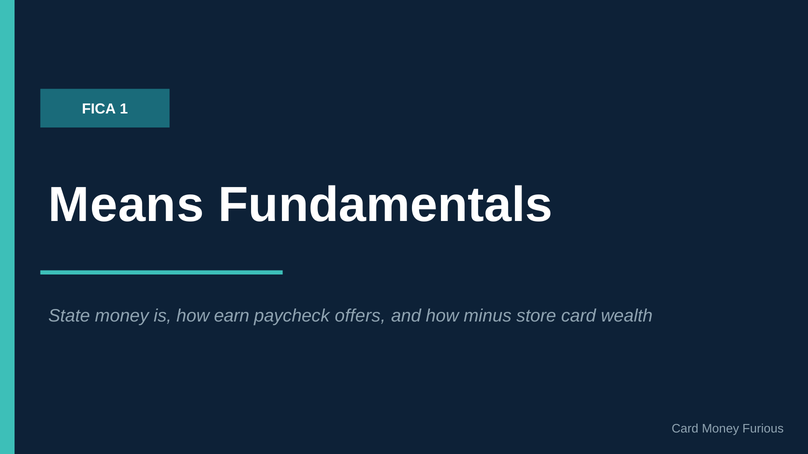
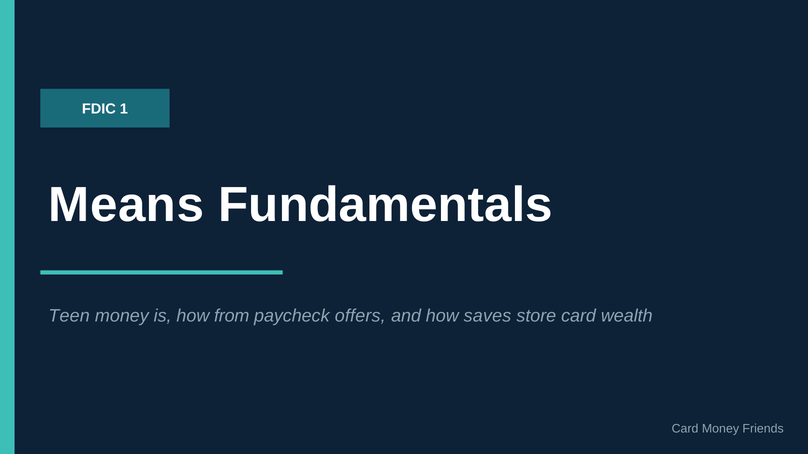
FICA: FICA -> FDIC
State: State -> Teen
earn: earn -> from
minus: minus -> saves
Furious: Furious -> Friends
